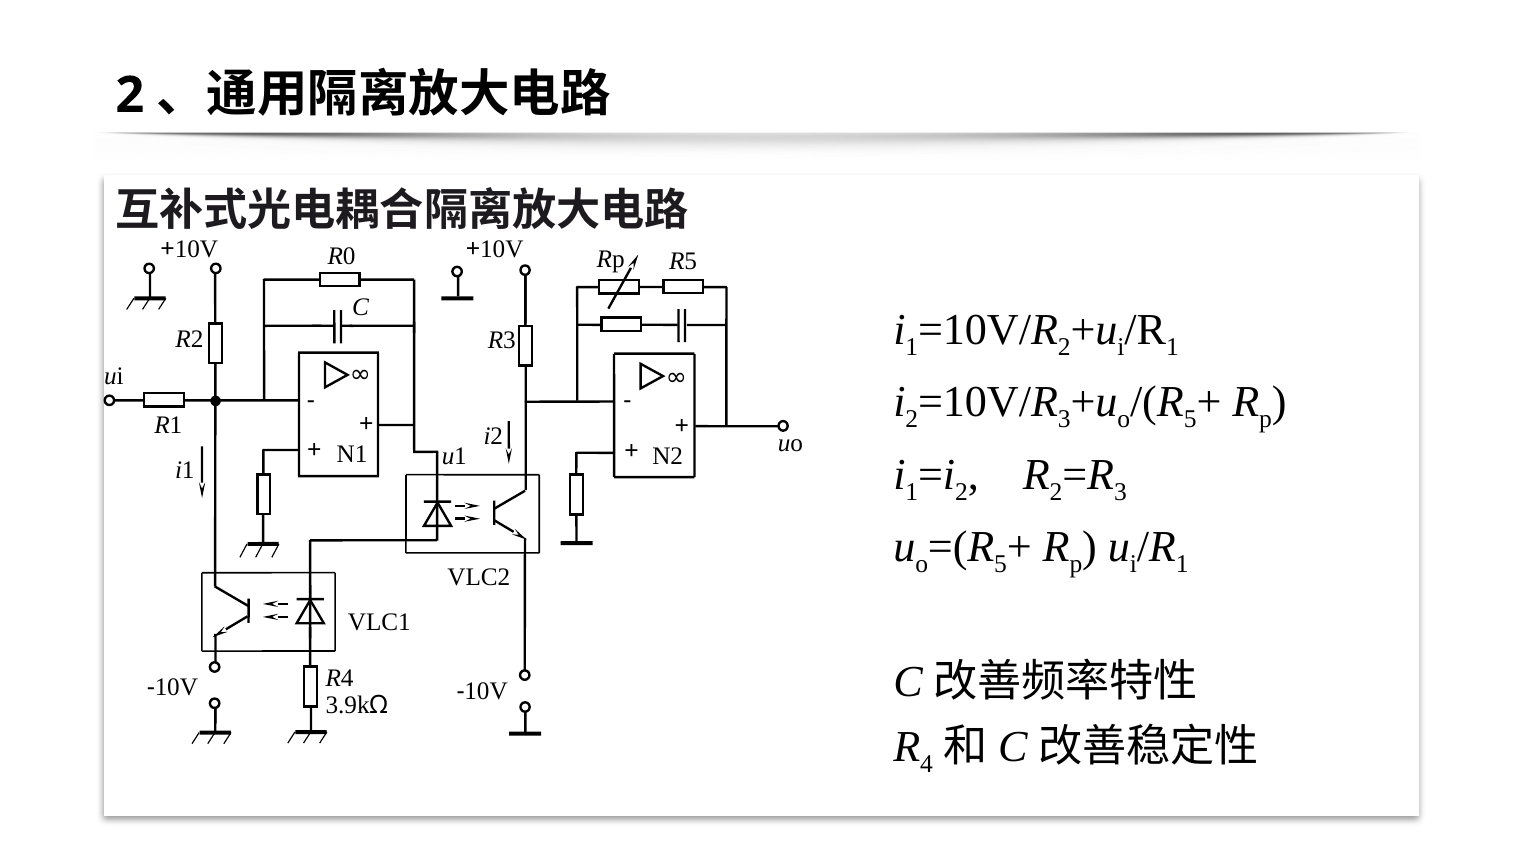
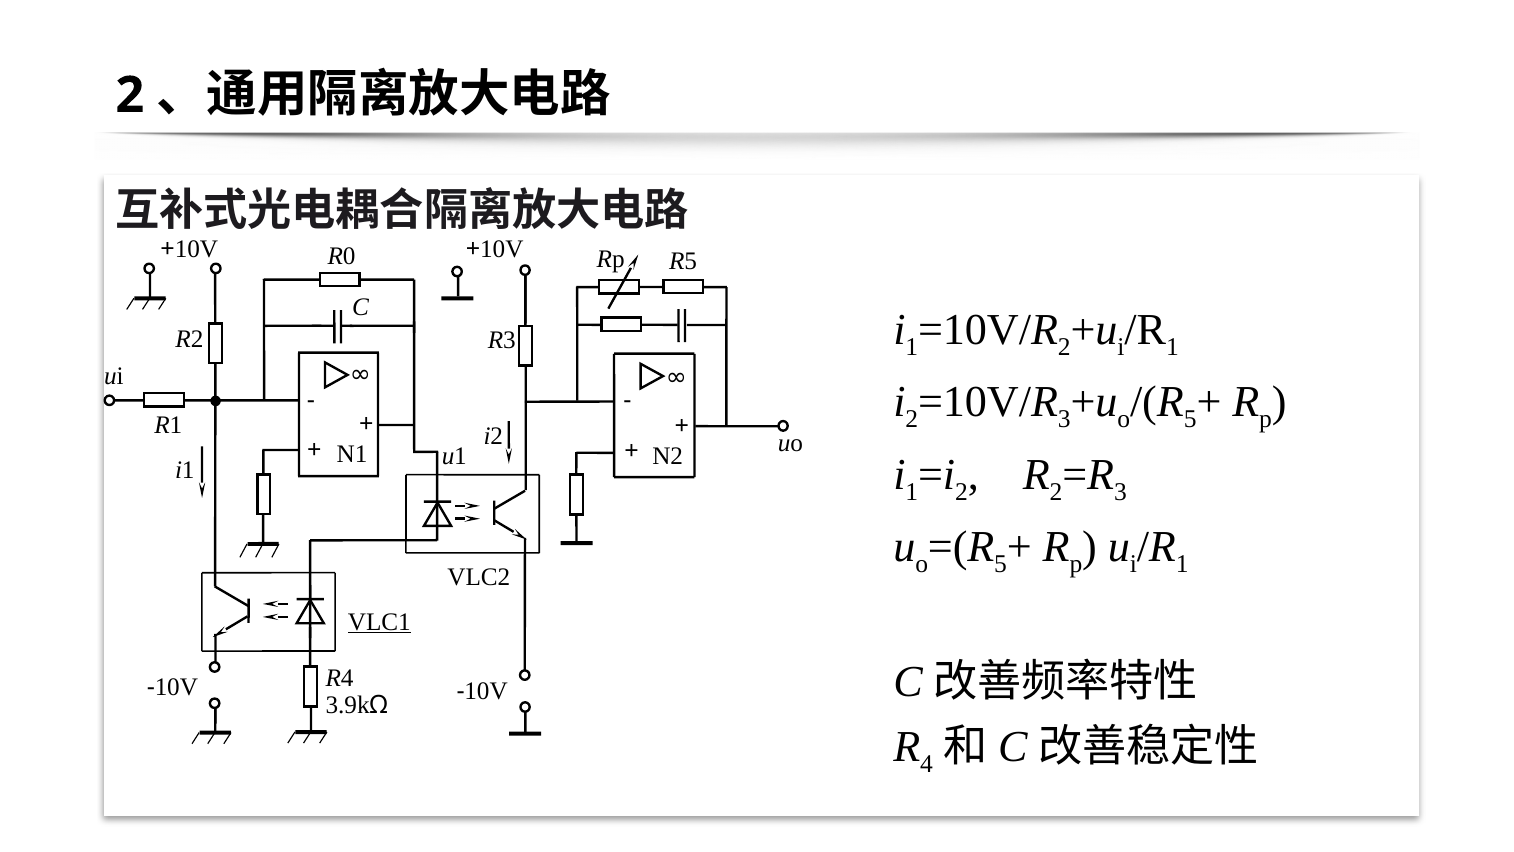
VLC1 underline: none -> present
